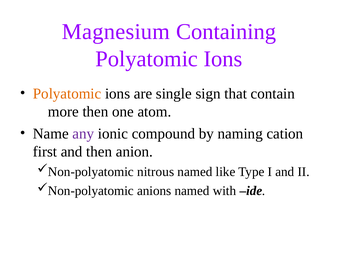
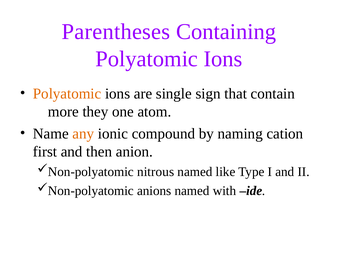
Magnesium: Magnesium -> Parentheses
more then: then -> they
any colour: purple -> orange
